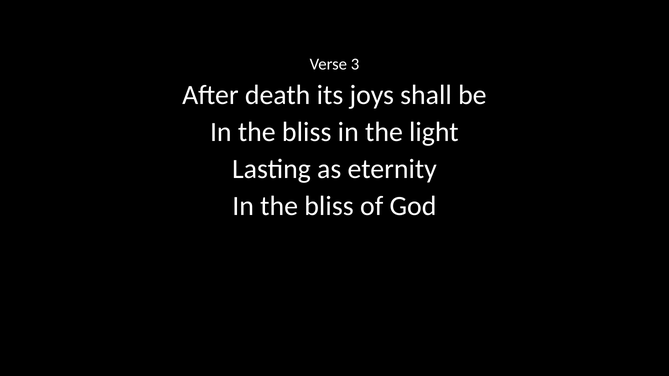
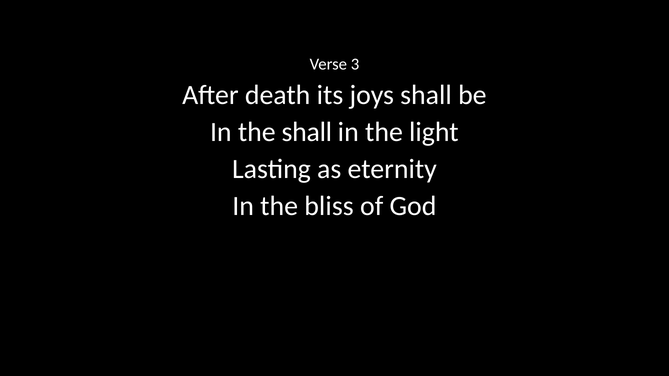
bliss at (307, 132): bliss -> shall
